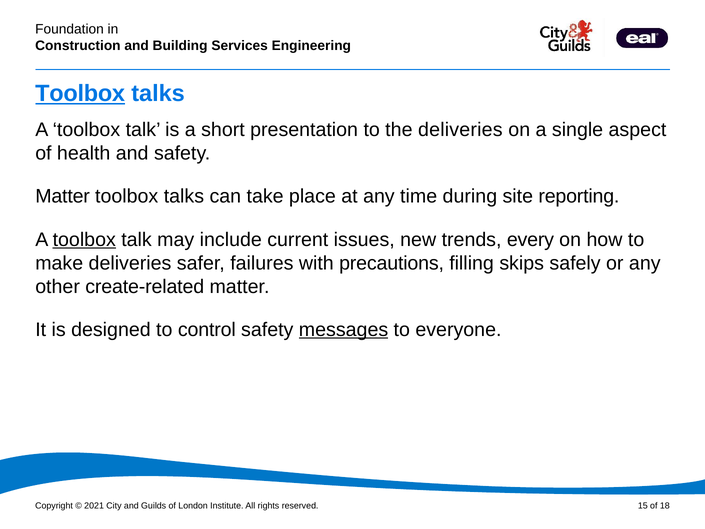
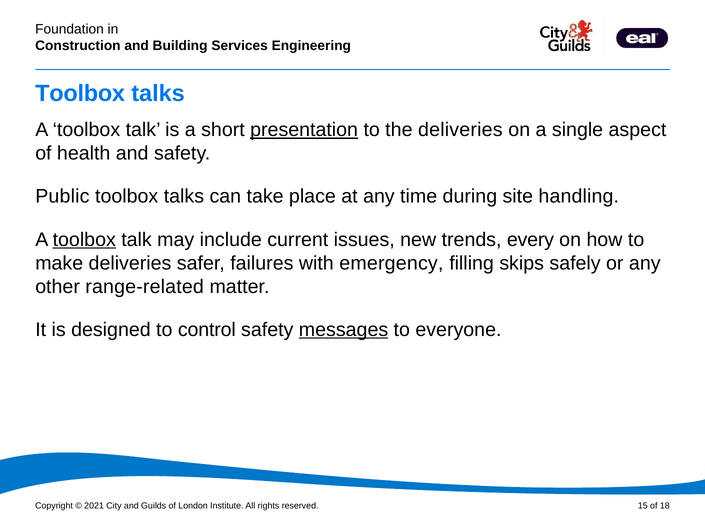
Toolbox at (80, 93) underline: present -> none
presentation underline: none -> present
Matter at (63, 196): Matter -> Public
reporting: reporting -> handling
precautions: precautions -> emergency
create-related: create-related -> range-related
